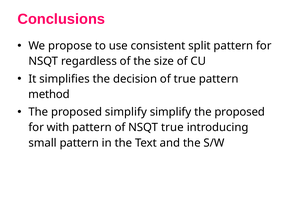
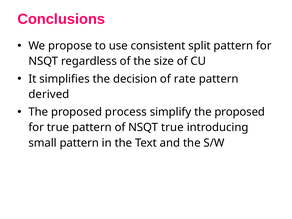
of true: true -> rate
method: method -> derived
proposed simplify: simplify -> process
for with: with -> true
